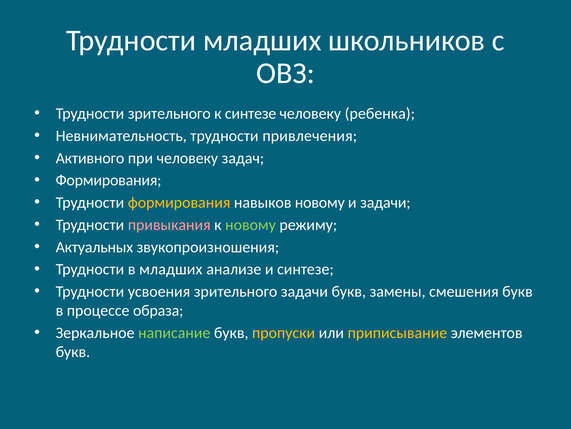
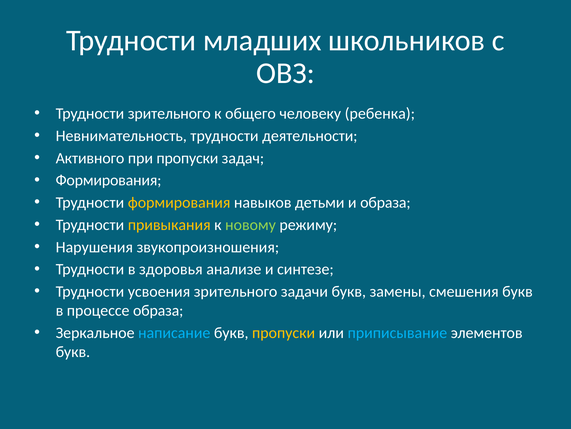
к синтезе: синтезе -> общего
привлечения: привлечения -> деятельности
при человеку: человеку -> пропуски
навыков новому: новому -> детьми
и задачи: задачи -> образа
привыкания colour: pink -> yellow
Актуальных: Актуальных -> Нарушения
в младших: младших -> здоровья
написание colour: light green -> light blue
приписывание colour: yellow -> light blue
